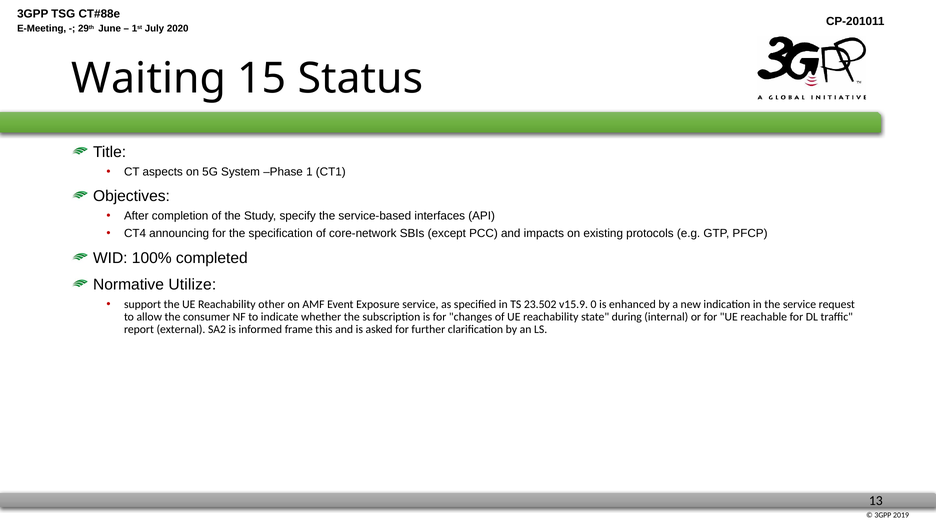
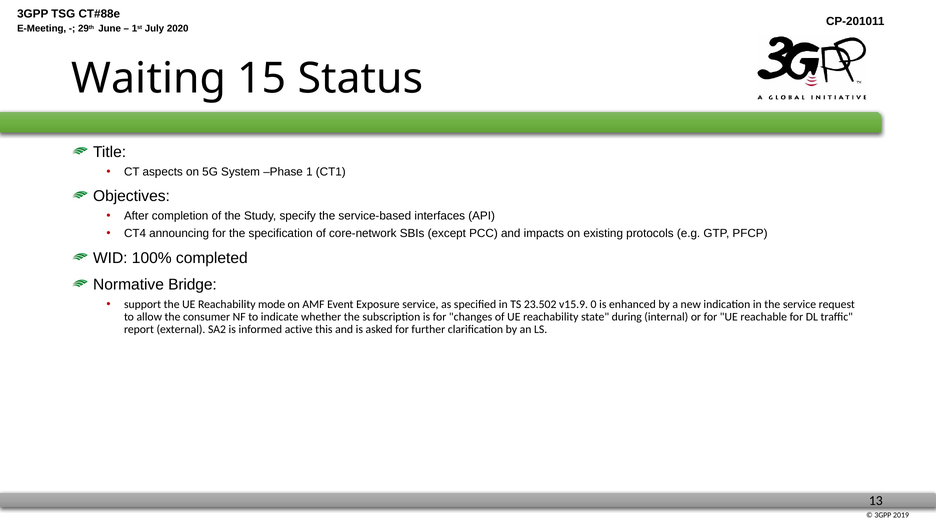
Utilize: Utilize -> Bridge
other: other -> mode
frame: frame -> active
